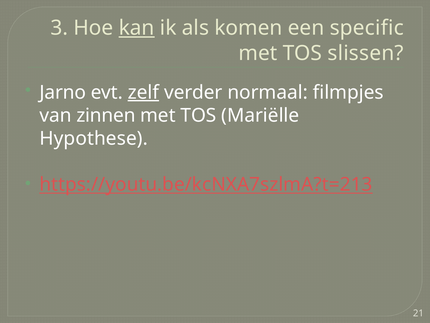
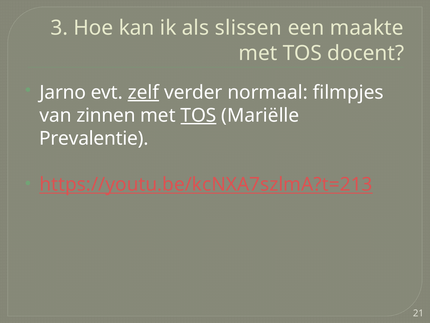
kan underline: present -> none
komen: komen -> slissen
specific: specific -> maakte
slissen: slissen -> docent
TOS at (199, 115) underline: none -> present
Hypothese: Hypothese -> Prevalentie
